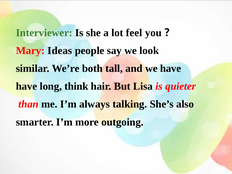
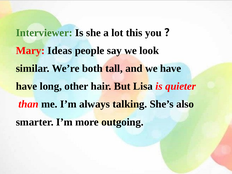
feel: feel -> this
think: think -> other
